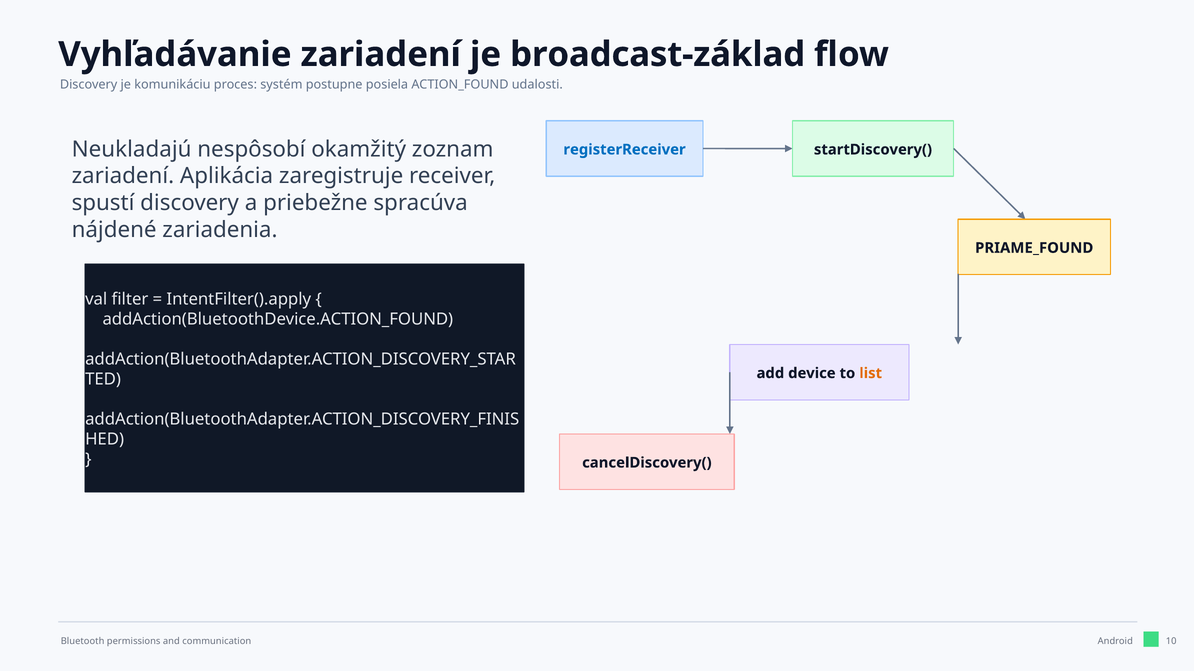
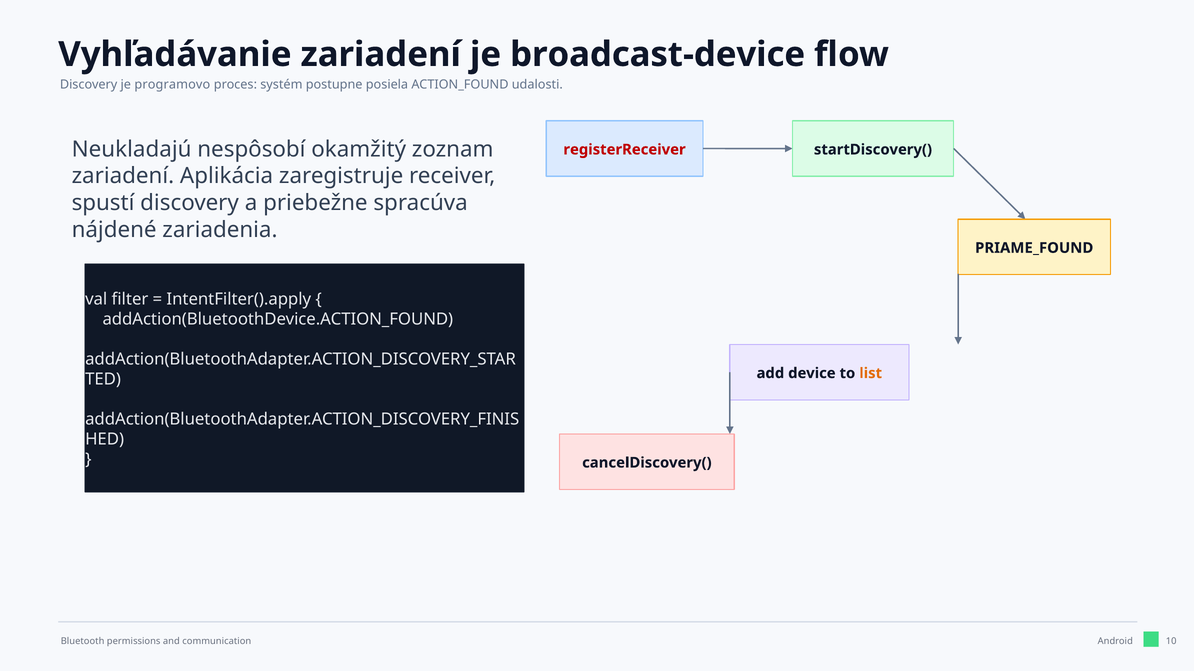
broadcast-základ: broadcast-základ -> broadcast-device
komunikáciu: komunikáciu -> programovo
registerReceiver colour: blue -> red
